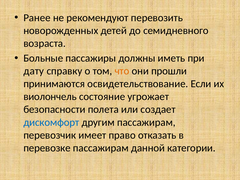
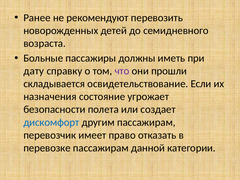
что colour: orange -> purple
принимаются: принимаются -> складывается
виолончель: виолончель -> назначения
